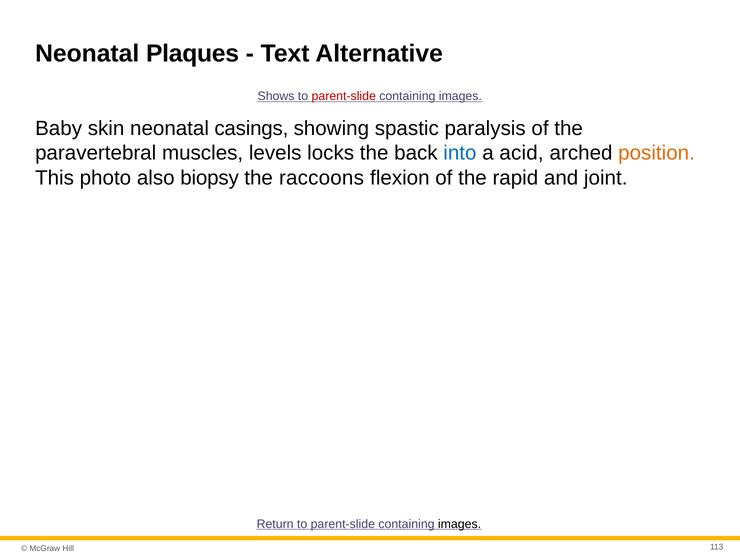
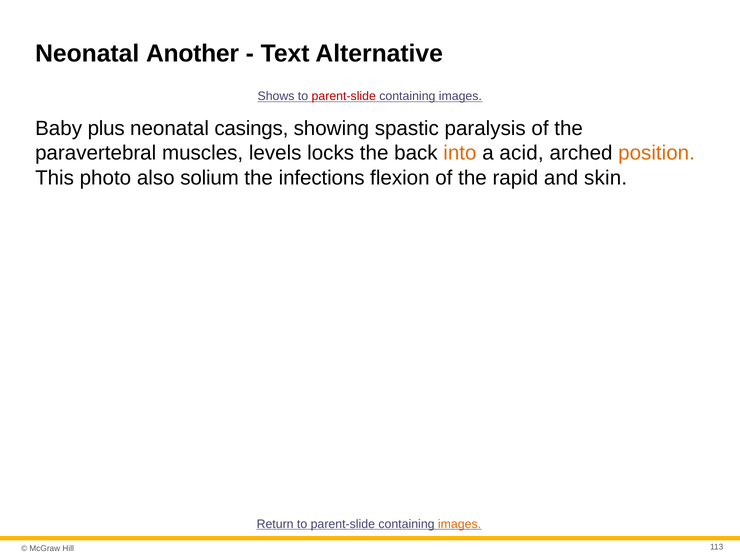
Plaques: Plaques -> Another
skin: skin -> plus
into colour: blue -> orange
biopsy: biopsy -> solium
raccoons: raccoons -> infections
joint: joint -> skin
images at (460, 524) colour: black -> orange
